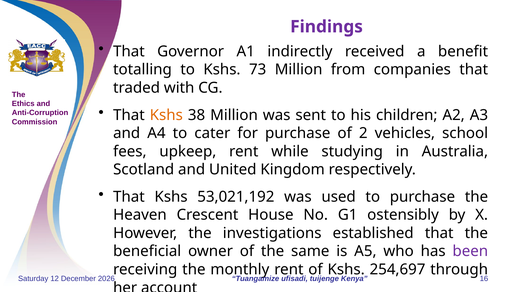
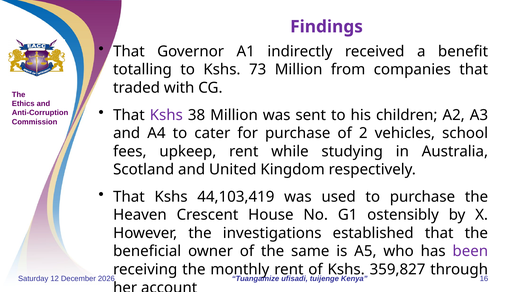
Kshs at (166, 115) colour: orange -> purple
53,021,192: 53,021,192 -> 44,103,419
254,697: 254,697 -> 359,827
